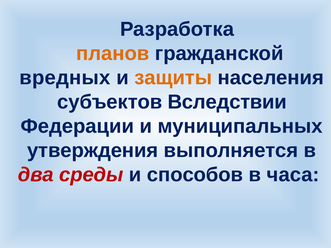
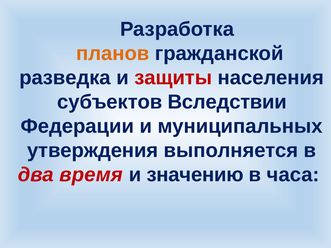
вредных: вредных -> разведка
защиты colour: orange -> red
среды: среды -> время
способов: способов -> значению
